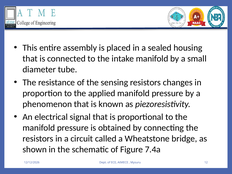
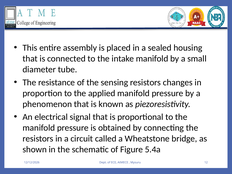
7.4a: 7.4a -> 5.4a
